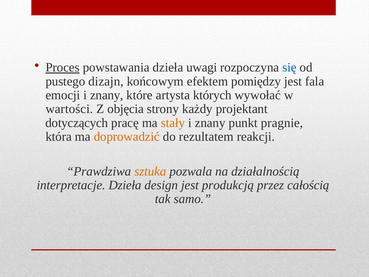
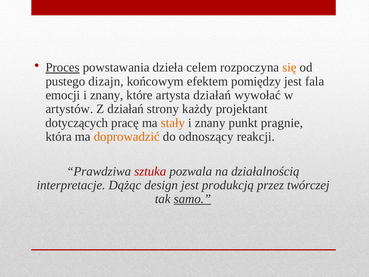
uwagi: uwagi -> celem
się colour: blue -> orange
artysta których: których -> działań
wartości: wartości -> artystów
Z objęcia: objęcia -> działań
rezultatem: rezultatem -> odnoszący
sztuka colour: orange -> red
interpretacje Dzieła: Dzieła -> Dążąc
całością: całością -> twórczej
samo underline: none -> present
